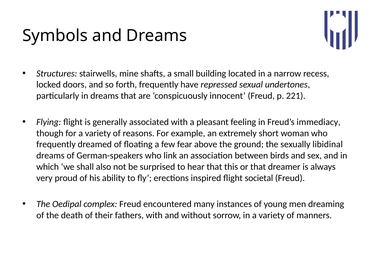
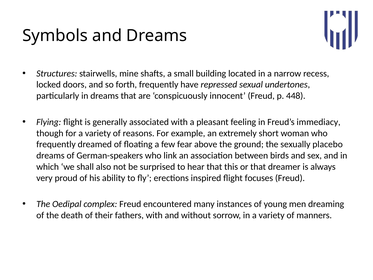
221: 221 -> 448
libidinal: libidinal -> placebo
societal: societal -> focuses
